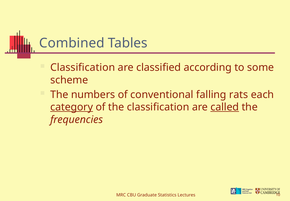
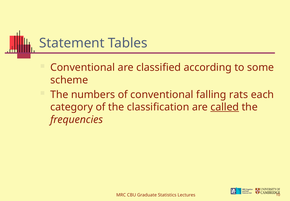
Combined: Combined -> Statement
Classification at (83, 67): Classification -> Conventional
category underline: present -> none
